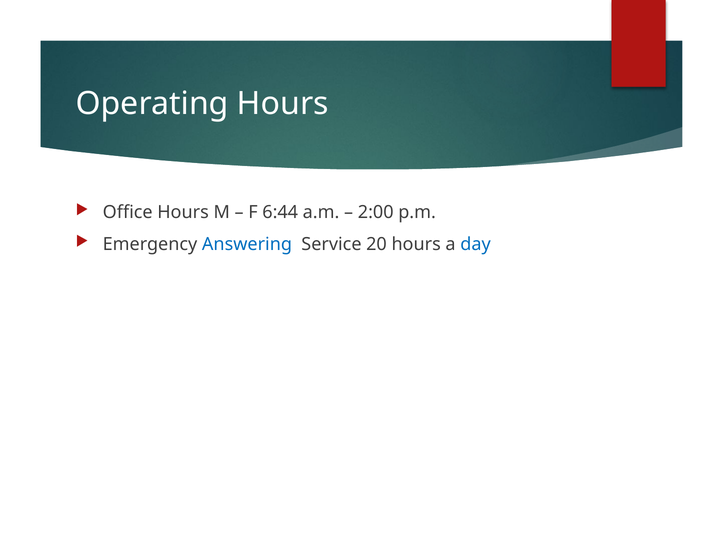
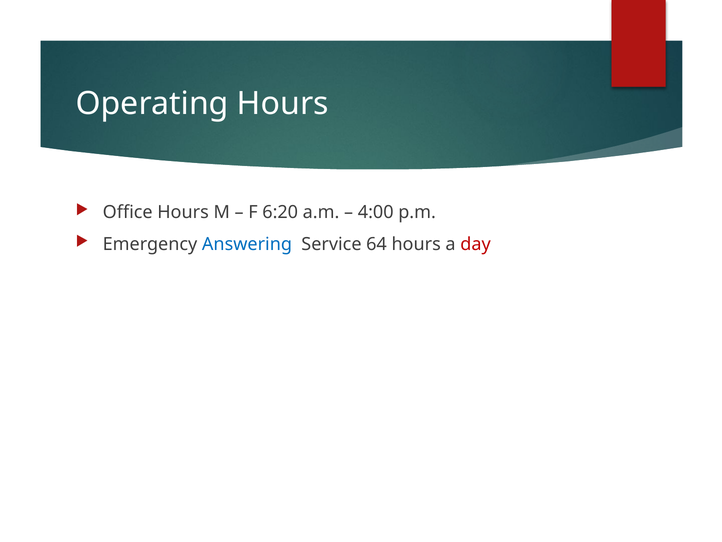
6:44: 6:44 -> 6:20
2:00: 2:00 -> 4:00
20: 20 -> 64
day colour: blue -> red
